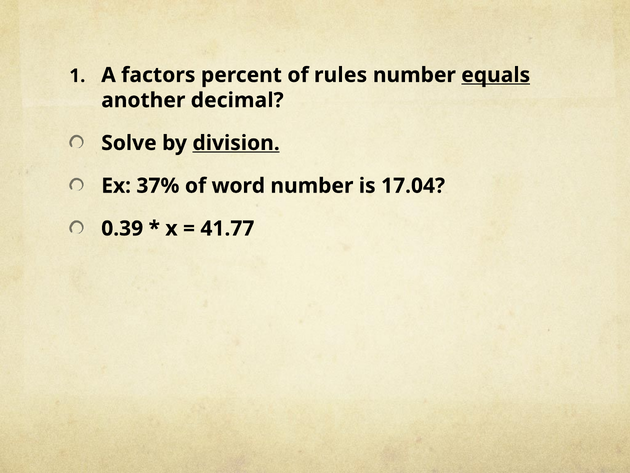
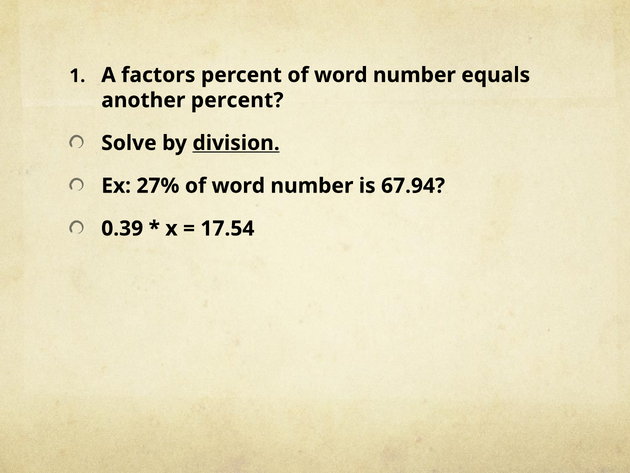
percent of rules: rules -> word
equals underline: present -> none
another decimal: decimal -> percent
37%: 37% -> 27%
17.04: 17.04 -> 67.94
41.77: 41.77 -> 17.54
